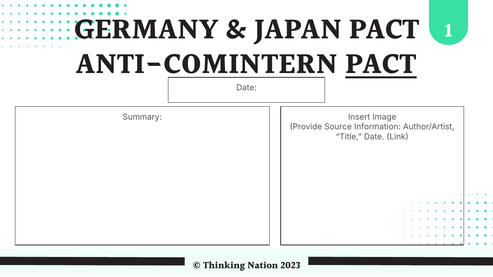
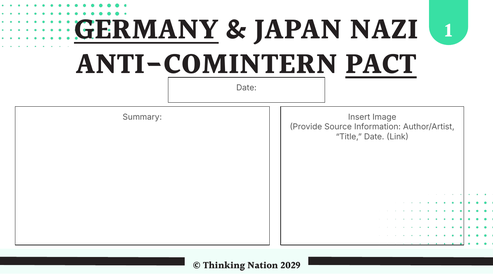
GERMANY underline: none -> present
JAPAN PACT: PACT -> NAZI
2023: 2023 -> 2029
